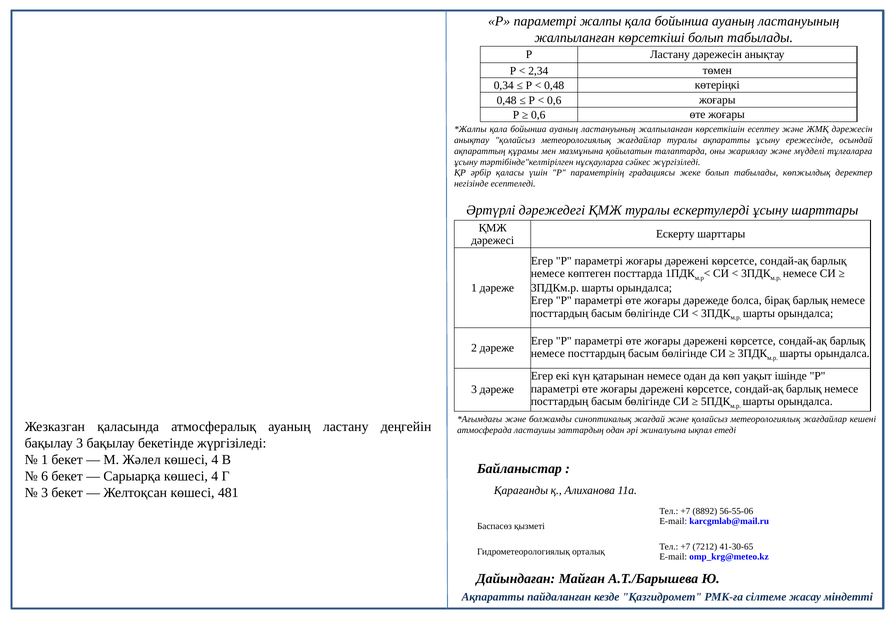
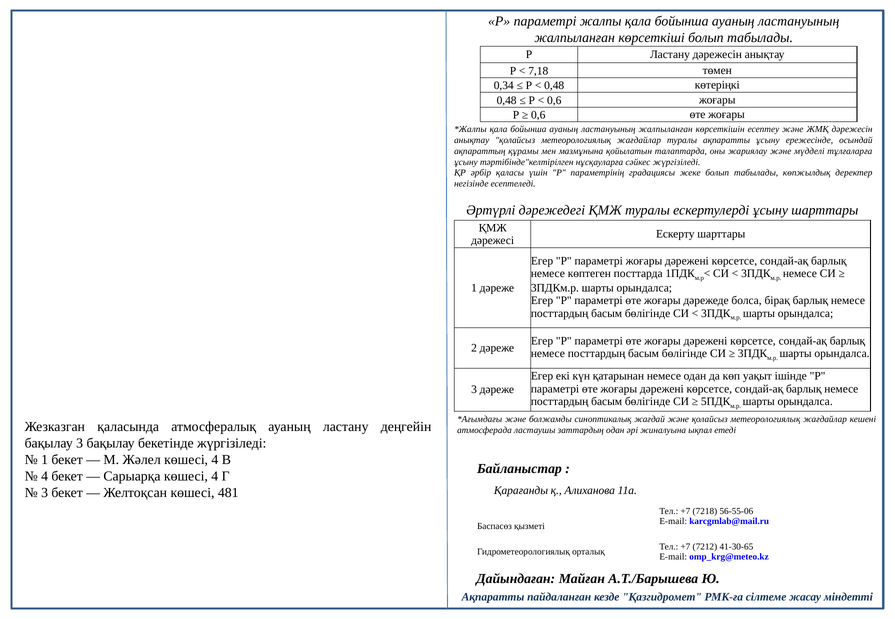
2,34: 2,34 -> 7,18
6 at (45, 477): 6 -> 4
8892: 8892 -> 7218
